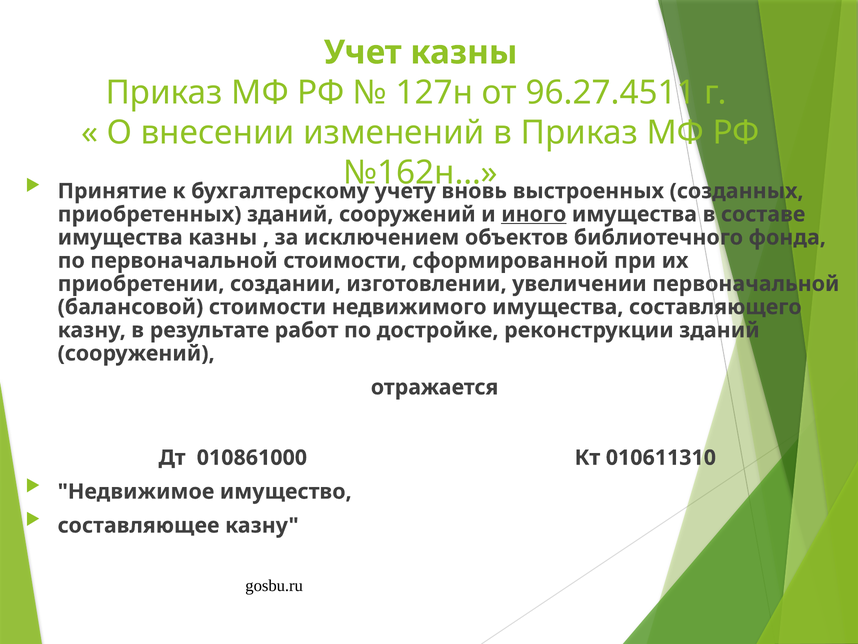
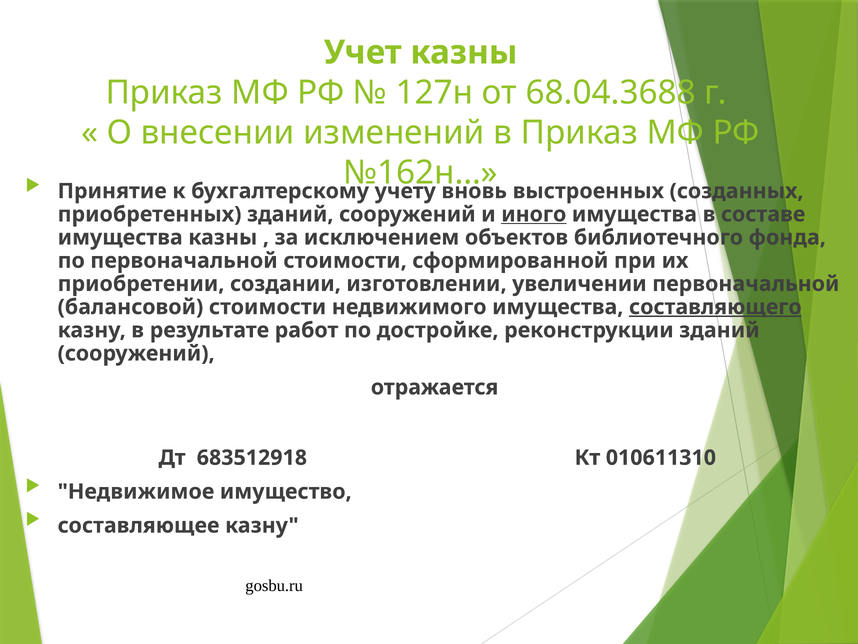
96.27.4511: 96.27.4511 -> 68.04.3688
составляющего underline: none -> present
010861000: 010861000 -> 683512918
